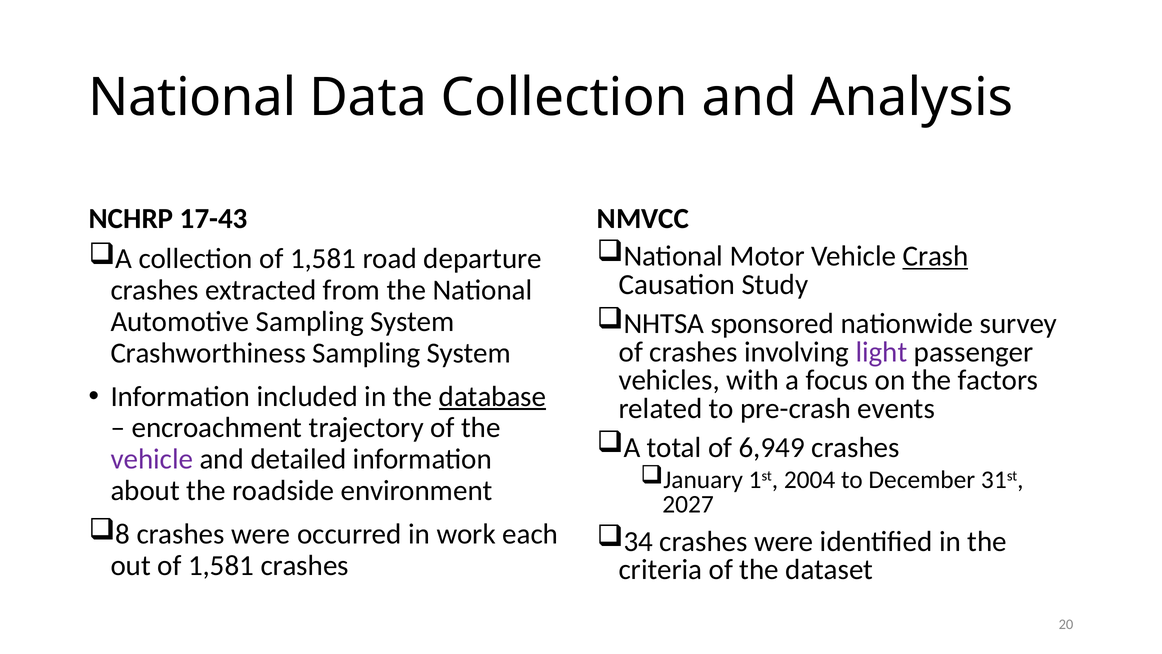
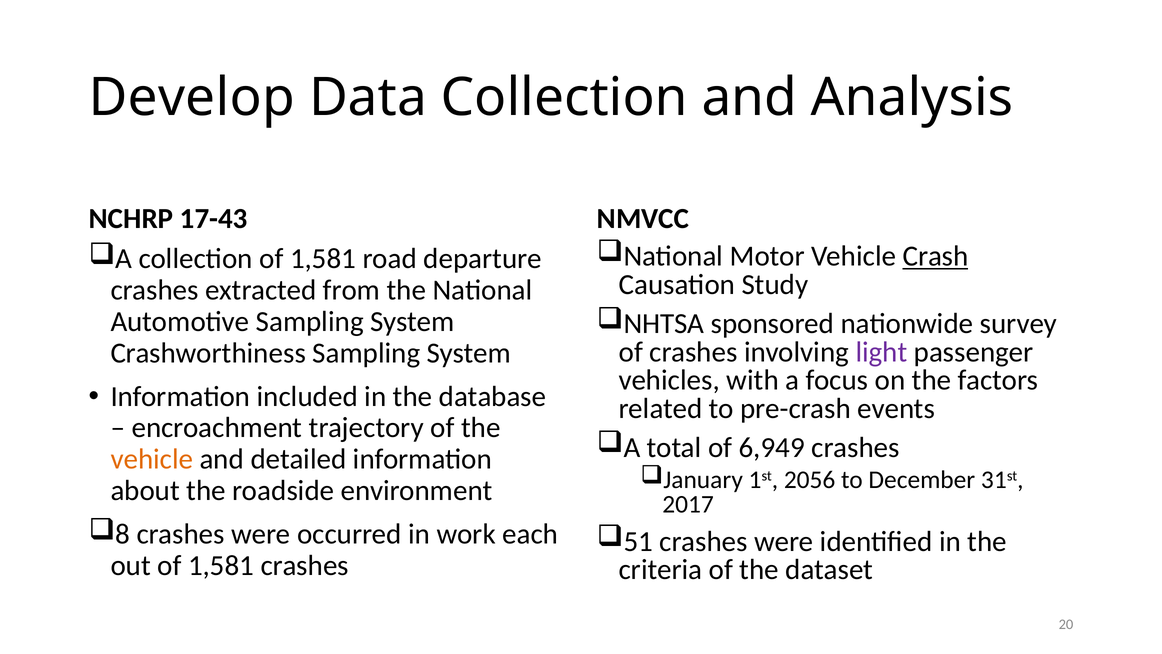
National at (192, 98): National -> Develop
database underline: present -> none
vehicle at (152, 459) colour: purple -> orange
2004: 2004 -> 2056
2027: 2027 -> 2017
34: 34 -> 51
